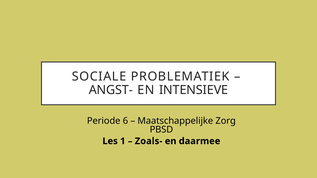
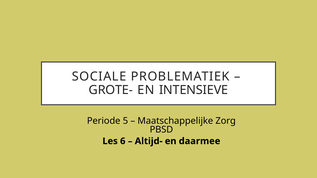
ANGST-: ANGST- -> GROTE-
6: 6 -> 5
1: 1 -> 6
Zoals-: Zoals- -> Altijd-
